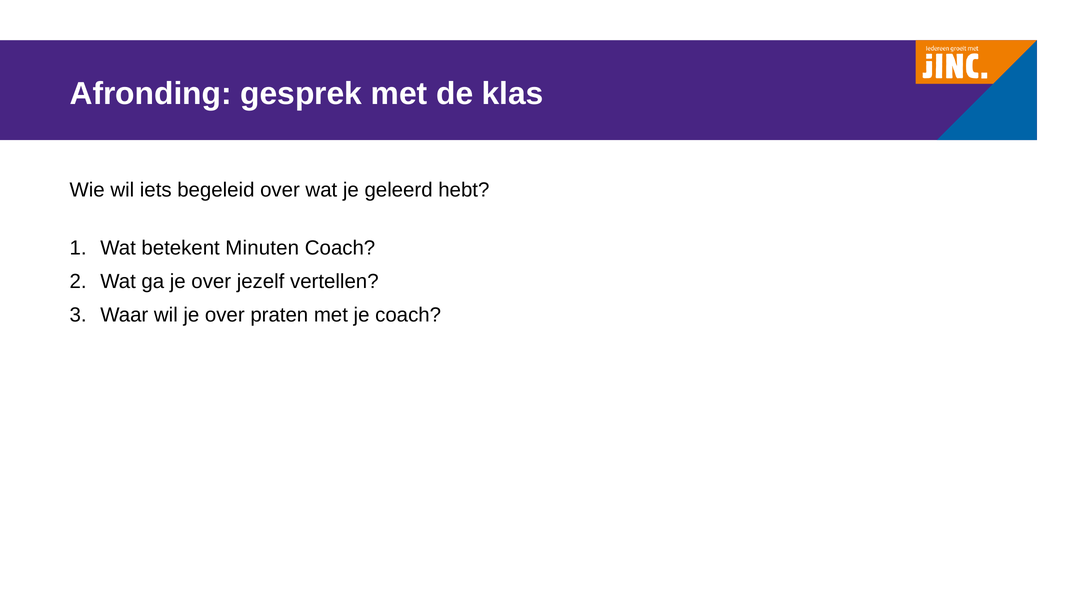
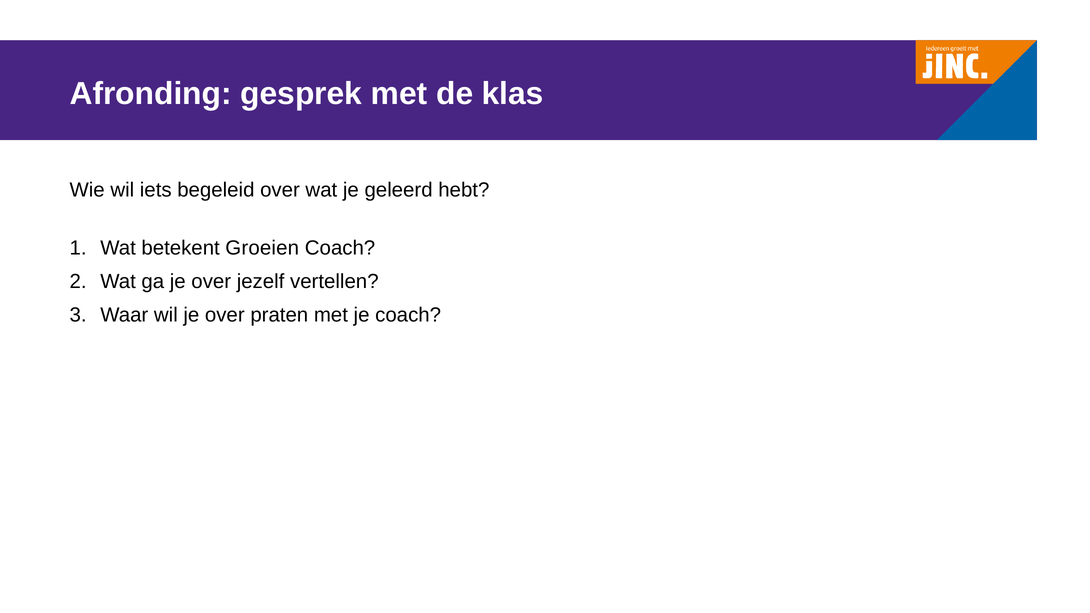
Minuten: Minuten -> Groeien
